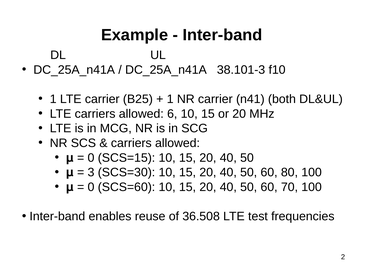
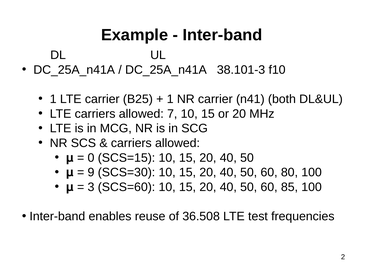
6: 6 -> 7
3: 3 -> 9
0 at (91, 187): 0 -> 3
70: 70 -> 85
